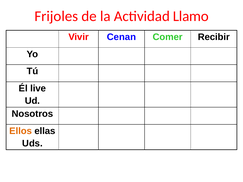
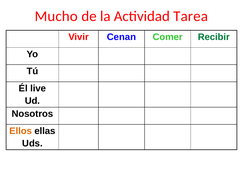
Frijoles: Frijoles -> Mucho
Llamo: Llamo -> Tarea
Recibir colour: black -> green
